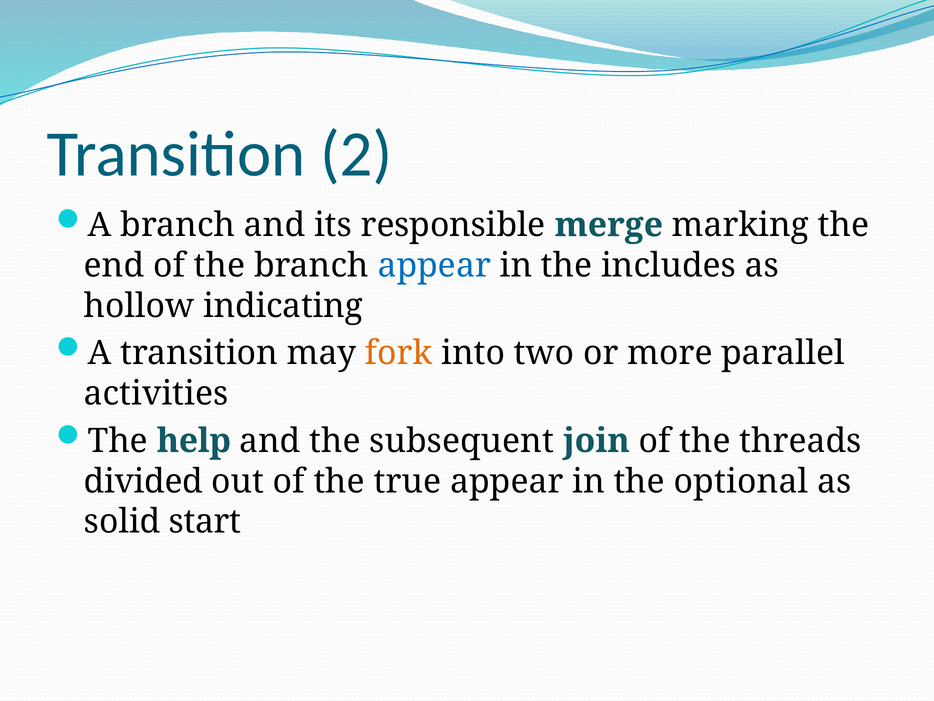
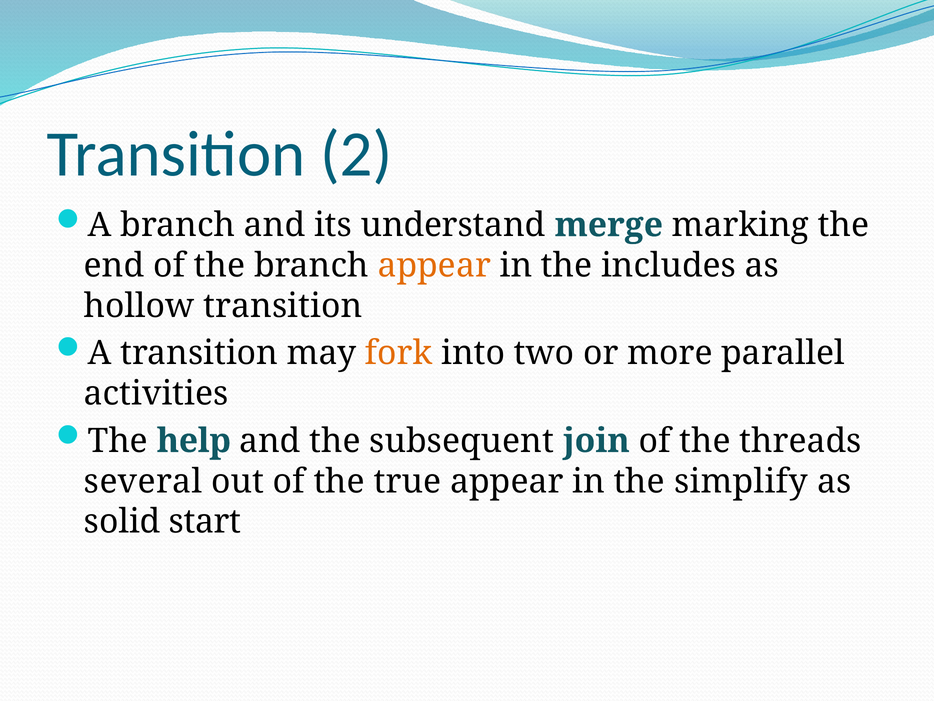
responsible: responsible -> understand
appear at (434, 265) colour: blue -> orange
hollow indicating: indicating -> transition
divided: divided -> several
optional: optional -> simplify
